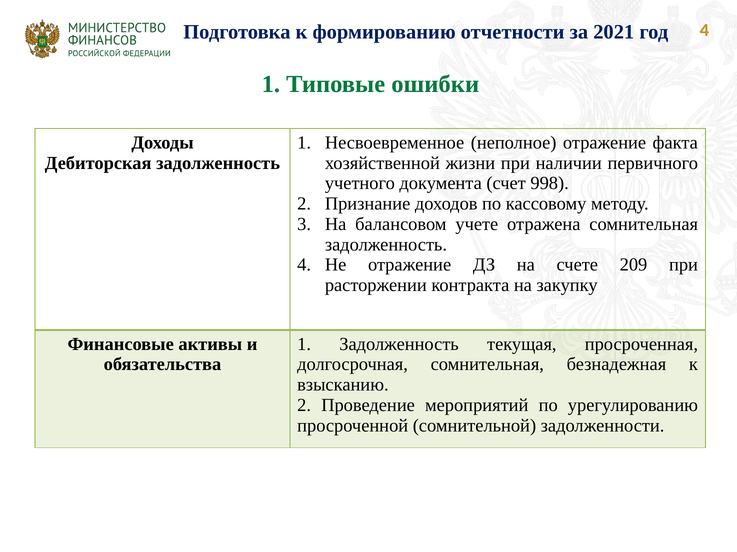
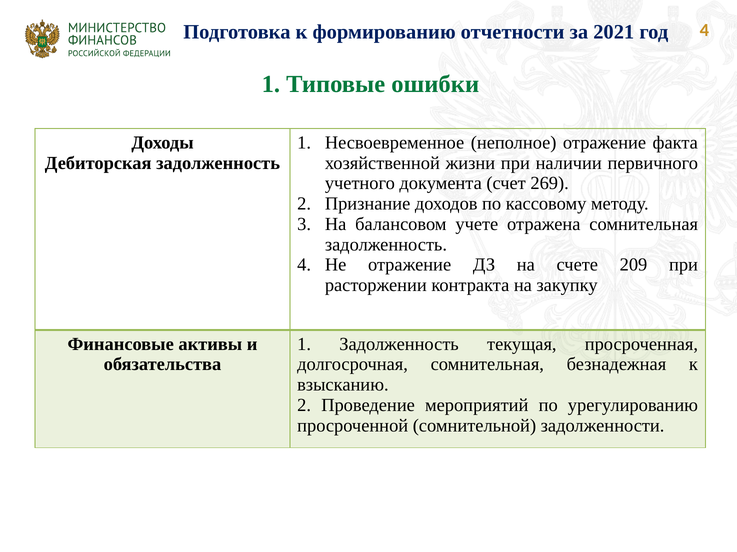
998: 998 -> 269
